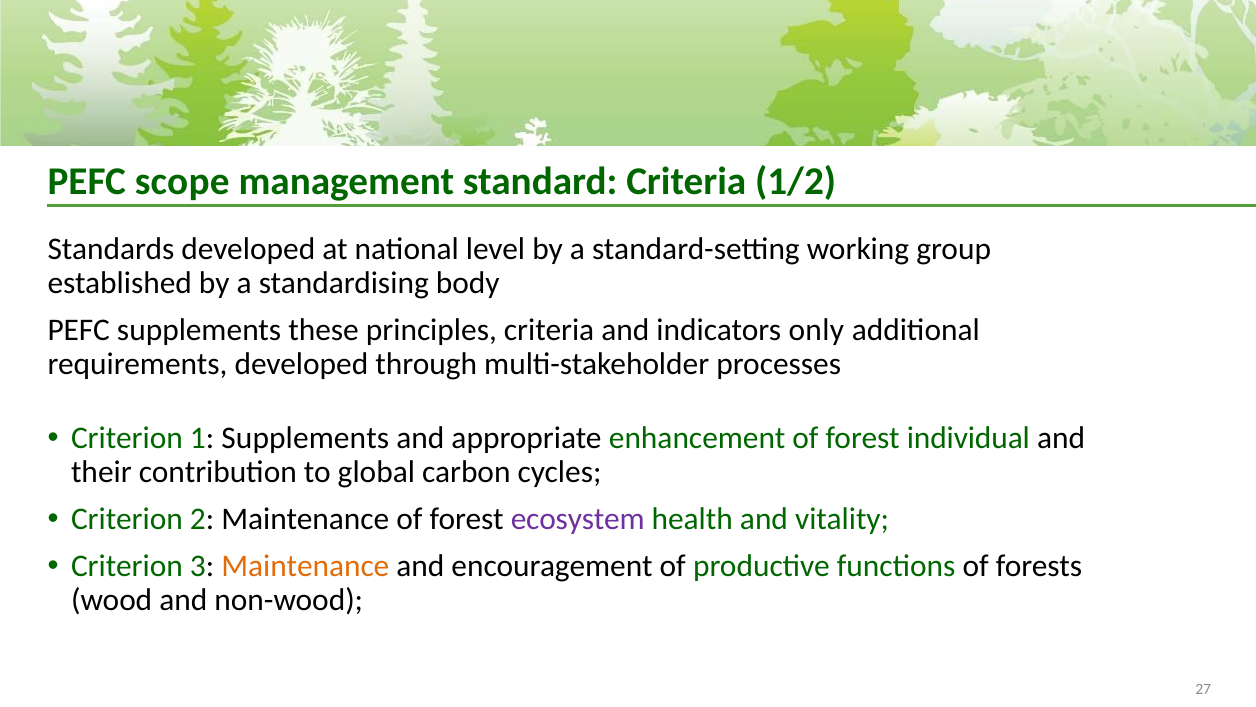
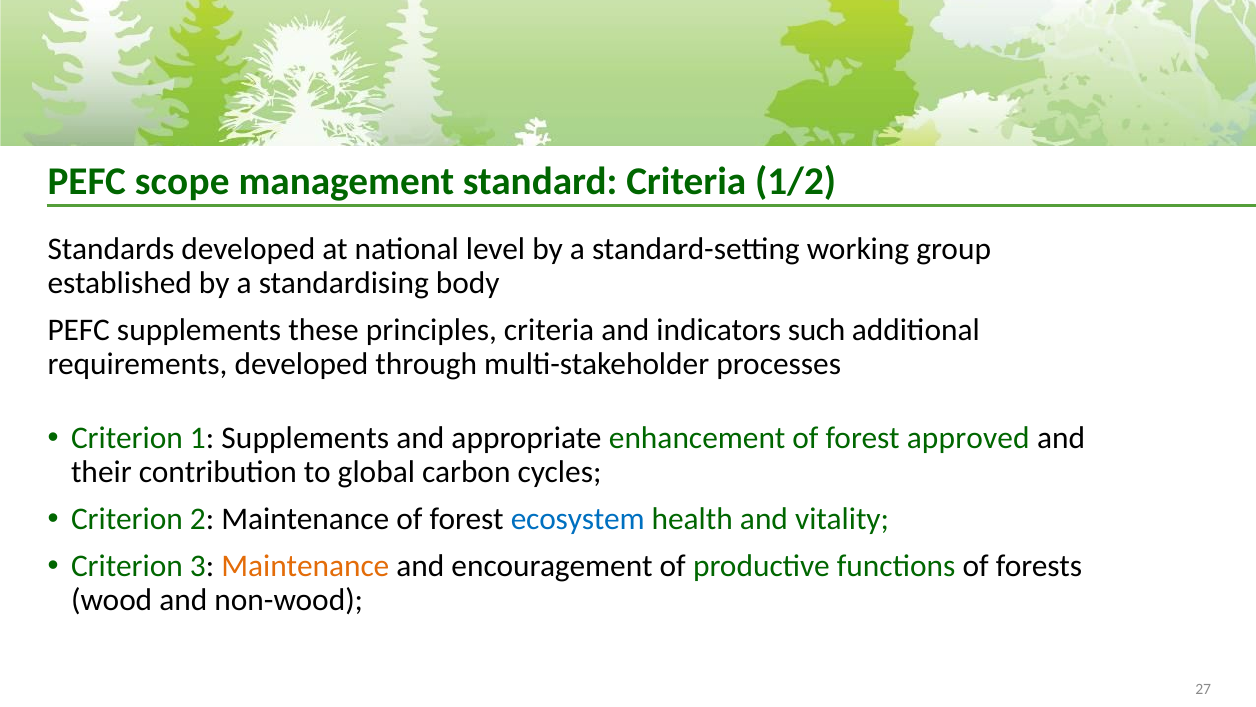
only: only -> such
individual: individual -> approved
ecosystem colour: purple -> blue
